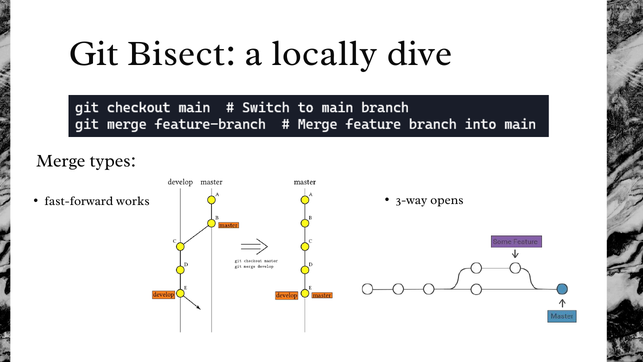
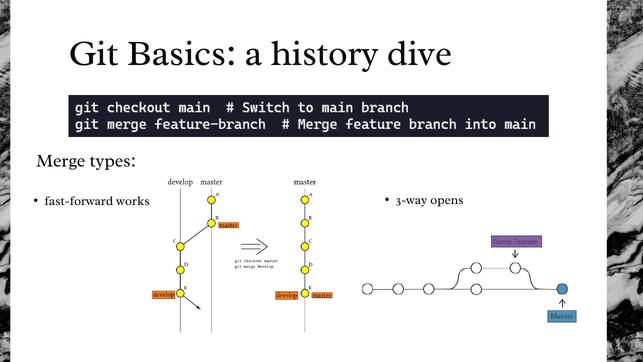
Bisect: Bisect -> Basics
locally: locally -> history
